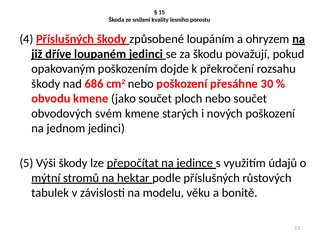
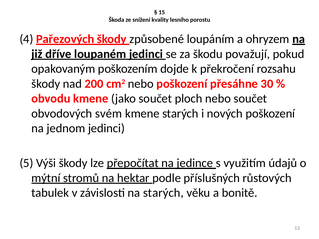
4 Příslušných: Příslušných -> Pařezových
686: 686 -> 200
na modelu: modelu -> starých
